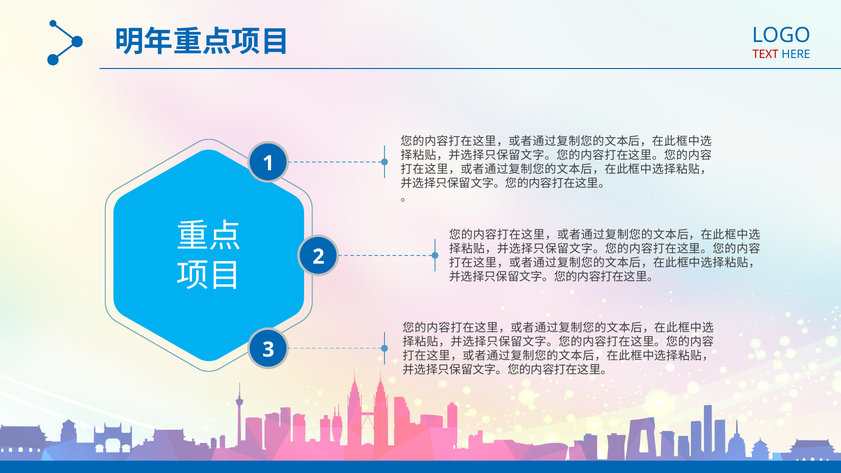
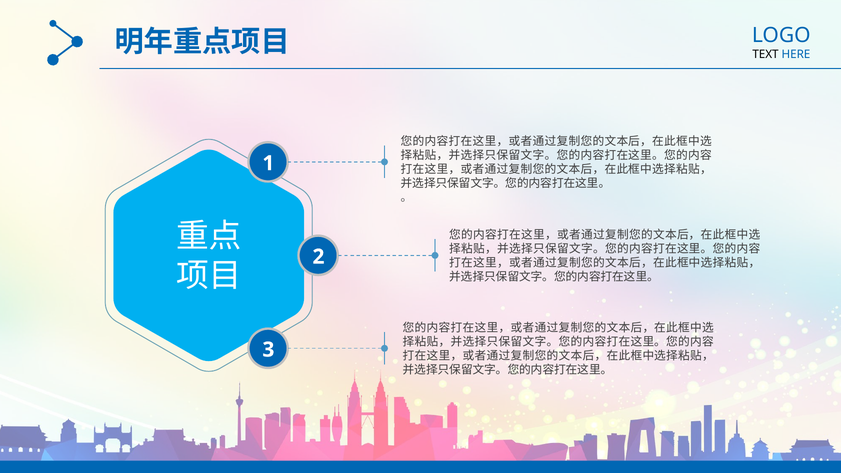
TEXT colour: red -> black
